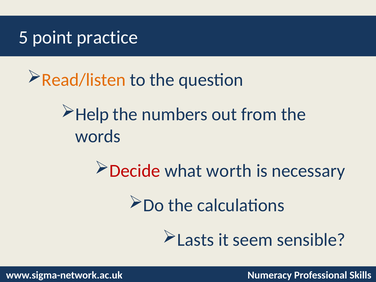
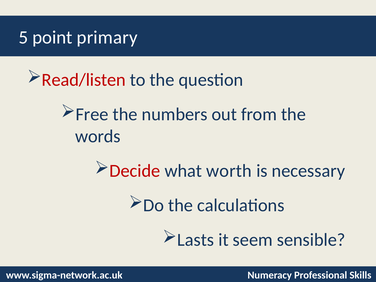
practice: practice -> primary
Read/listen colour: orange -> red
Help: Help -> Free
